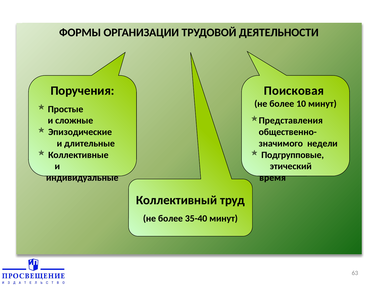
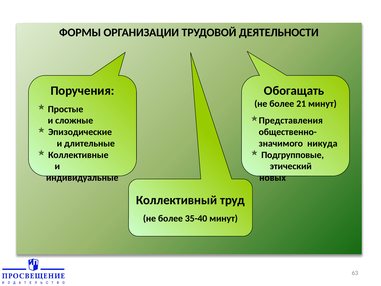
Поисковая: Поисковая -> Обогащать
10: 10 -> 21
недели: недели -> никуда
время: время -> новых
